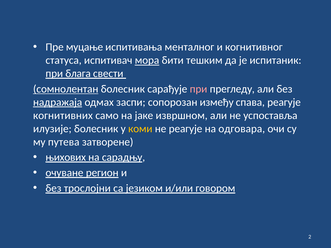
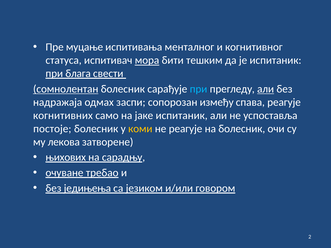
при at (199, 89) colour: pink -> light blue
али at (266, 89) underline: none -> present
надражаја underline: present -> none
јаке извршном: извршном -> испитаник
илузије: илузије -> постоје
на одговара: одговара -> болесник
путева: путева -> лекова
регион: регион -> требао
трослојни: трослојни -> једињења
